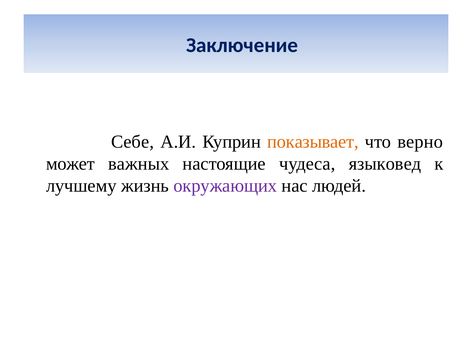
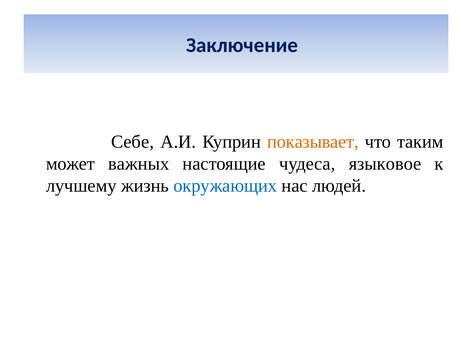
верно: верно -> таким
языковед: языковед -> языковое
окружающих colour: purple -> blue
